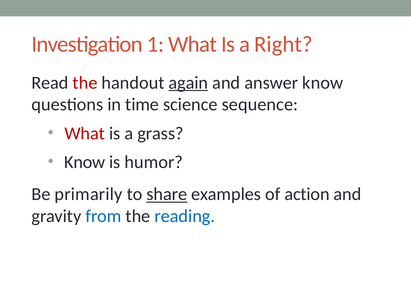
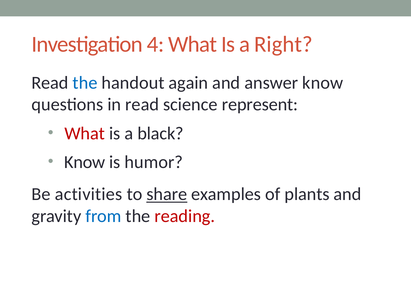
1: 1 -> 4
the at (85, 83) colour: red -> blue
again underline: present -> none
in time: time -> read
sequence: sequence -> represent
grass: grass -> black
primarily: primarily -> activities
action: action -> plants
reading colour: blue -> red
